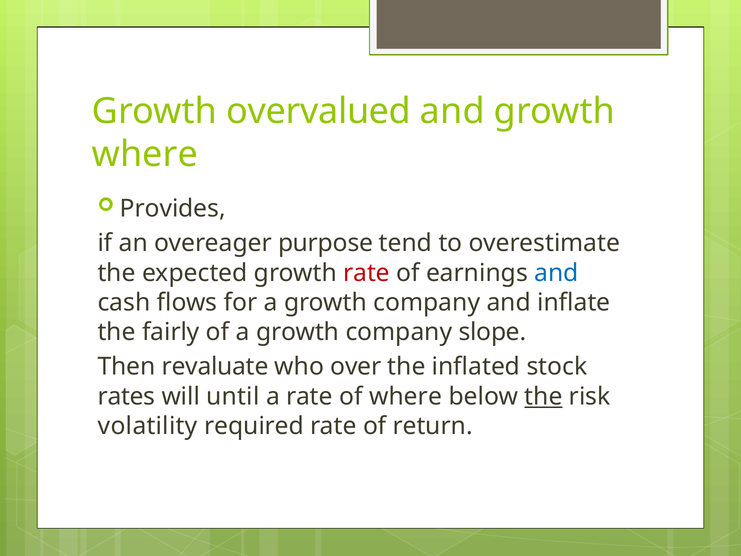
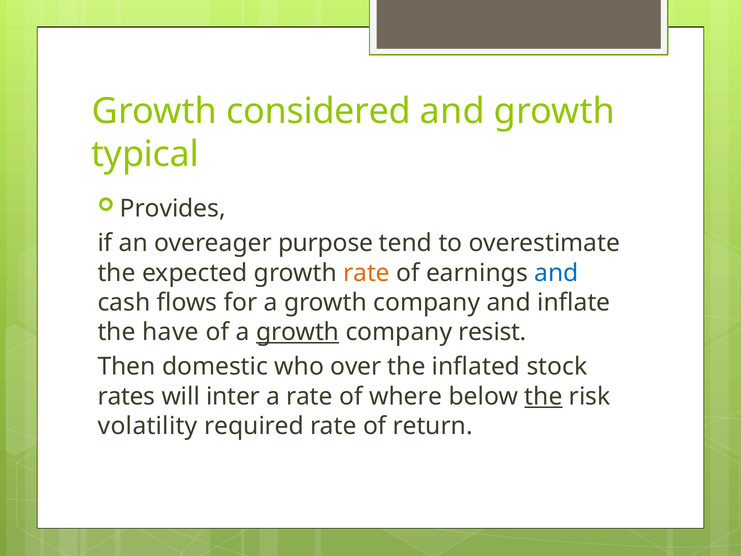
overvalued: overvalued -> considered
where at (145, 154): where -> typical
rate at (367, 273) colour: red -> orange
fairly: fairly -> have
growth at (298, 332) underline: none -> present
slope: slope -> resist
revaluate: revaluate -> domestic
until: until -> inter
